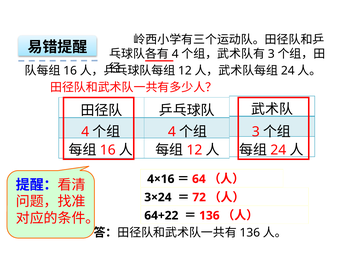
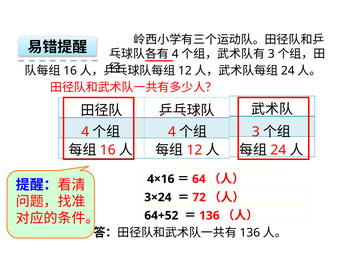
64+22: 64+22 -> 64+52
